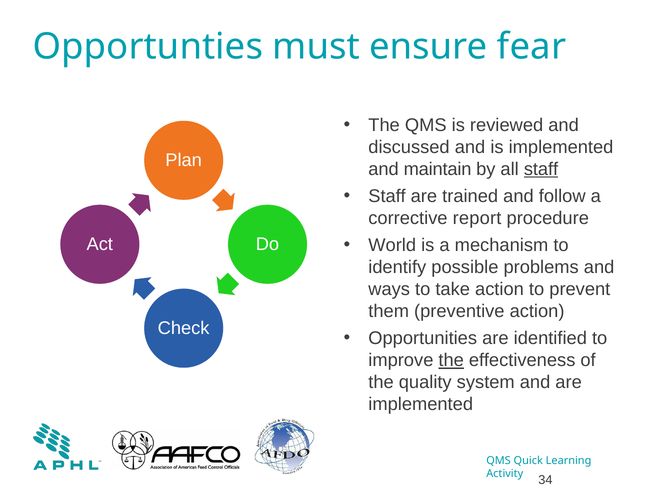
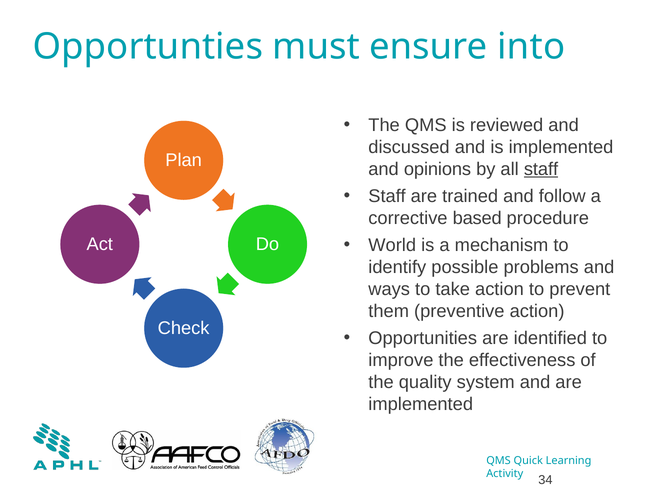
fear: fear -> into
maintain: maintain -> opinions
report: report -> based
the at (451, 360) underline: present -> none
